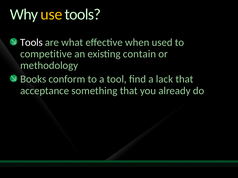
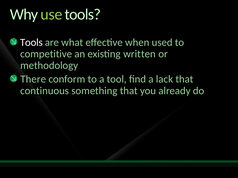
use colour: yellow -> light green
contain: contain -> written
Books: Books -> There
acceptance: acceptance -> continuous
